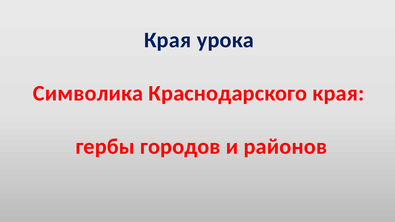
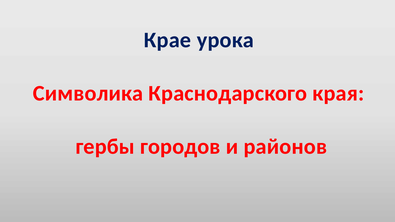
Края at (168, 40): Края -> Крае
